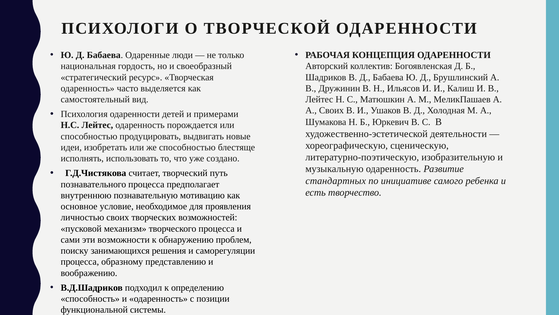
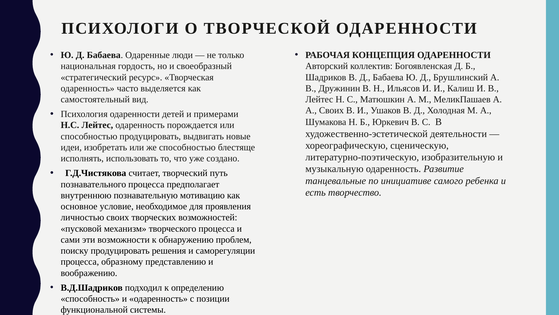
стандартных: стандартных -> танцевальные
поиску занимающихся: занимающихся -> продуцировать
